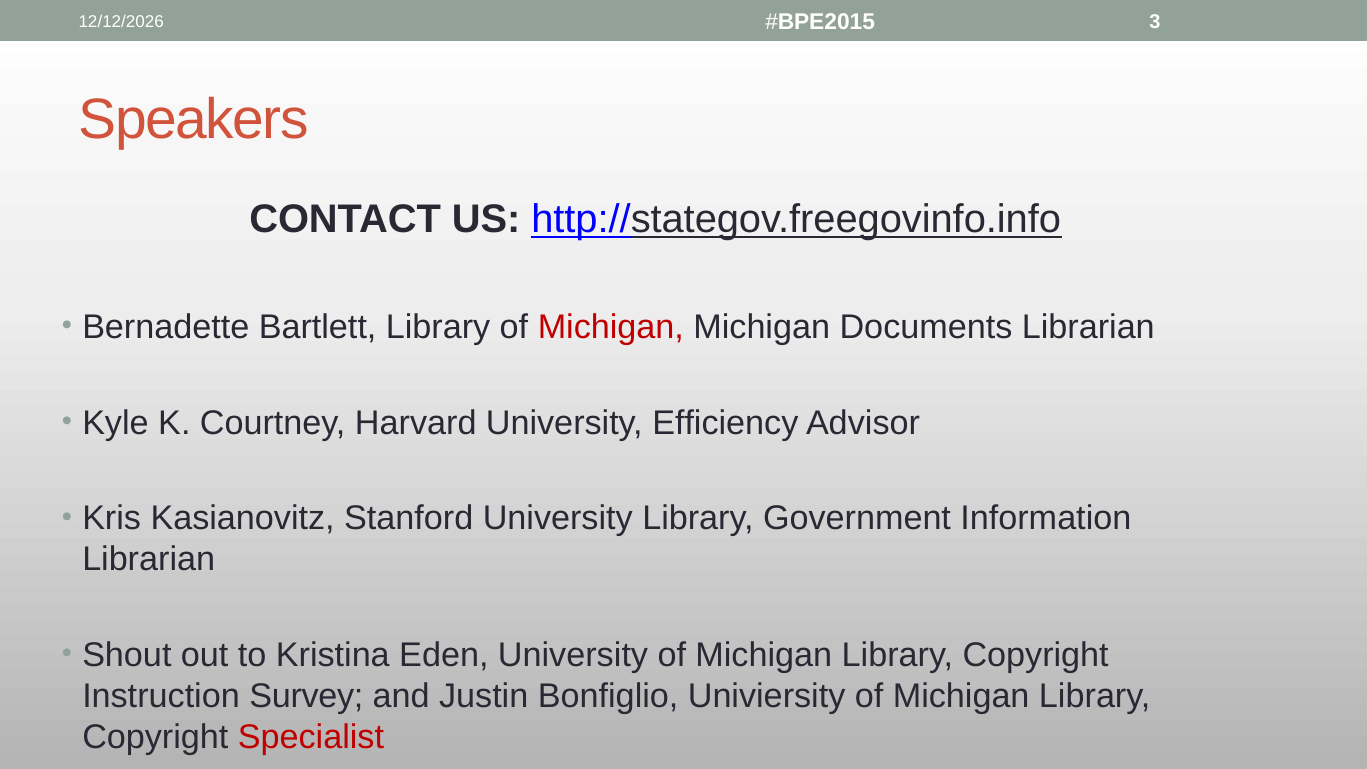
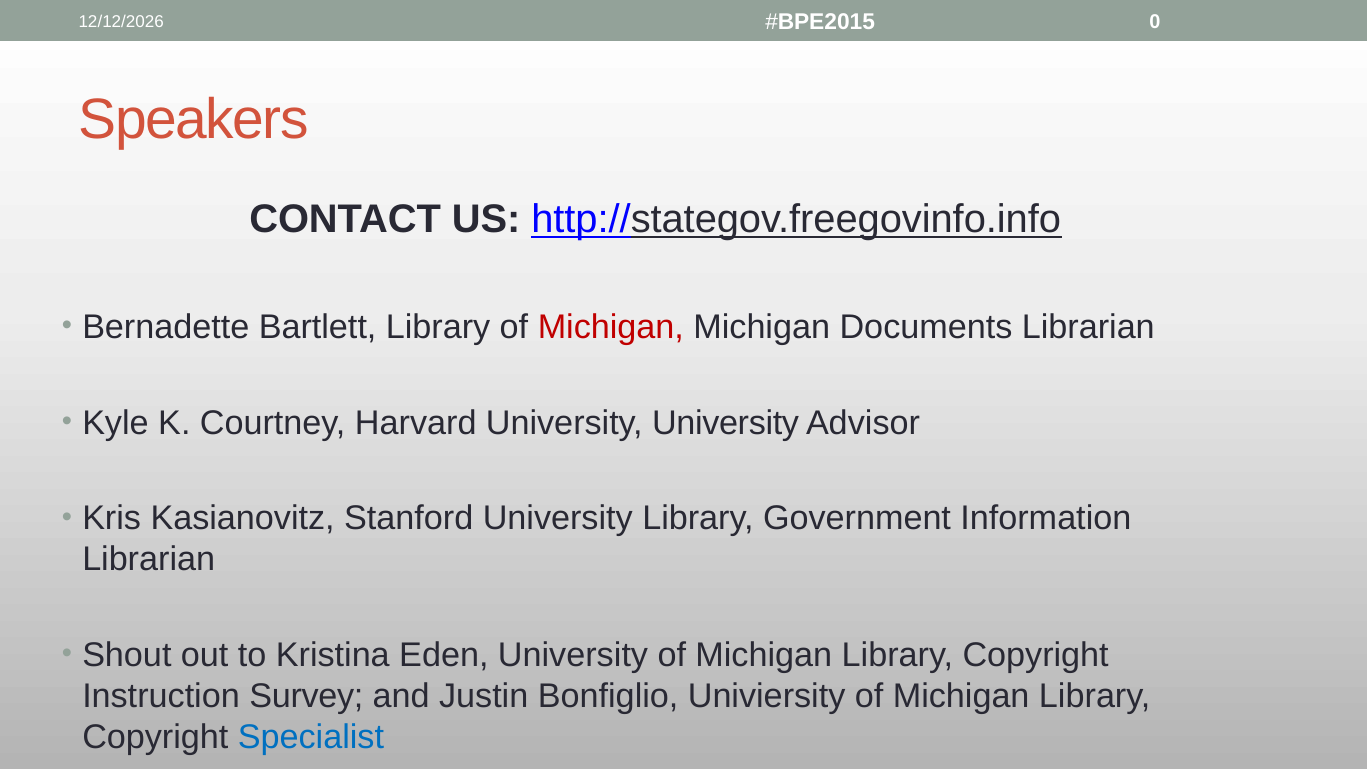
3: 3 -> 0
University Efficiency: Efficiency -> University
Specialist colour: red -> blue
